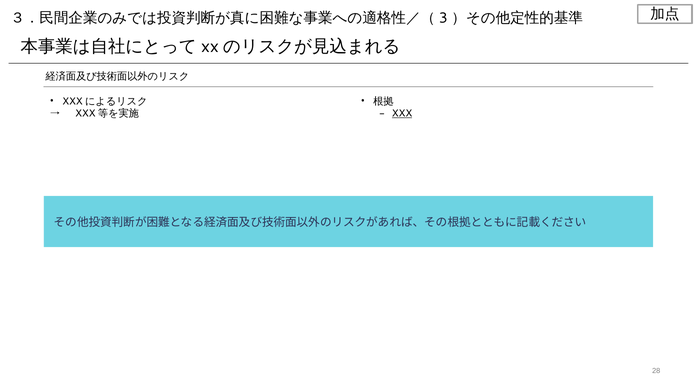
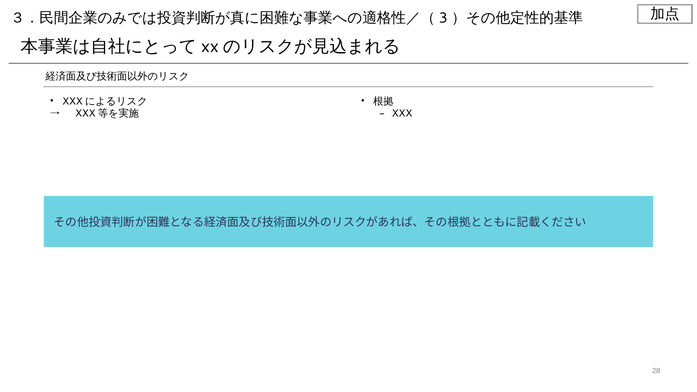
XXX underline: present -> none
